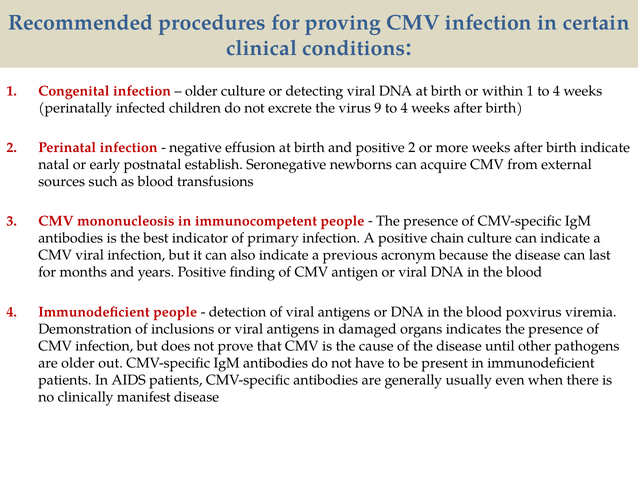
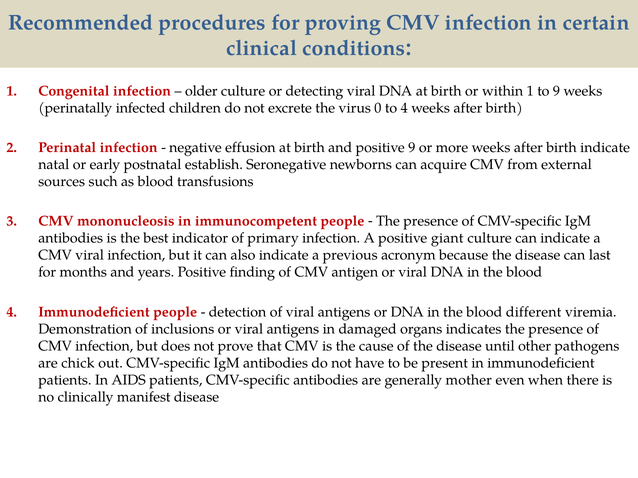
1 to 4: 4 -> 9
9: 9 -> 0
positive 2: 2 -> 9
chain: chain -> giant
poxvirus: poxvirus -> different
are older: older -> chick
usually: usually -> mother
